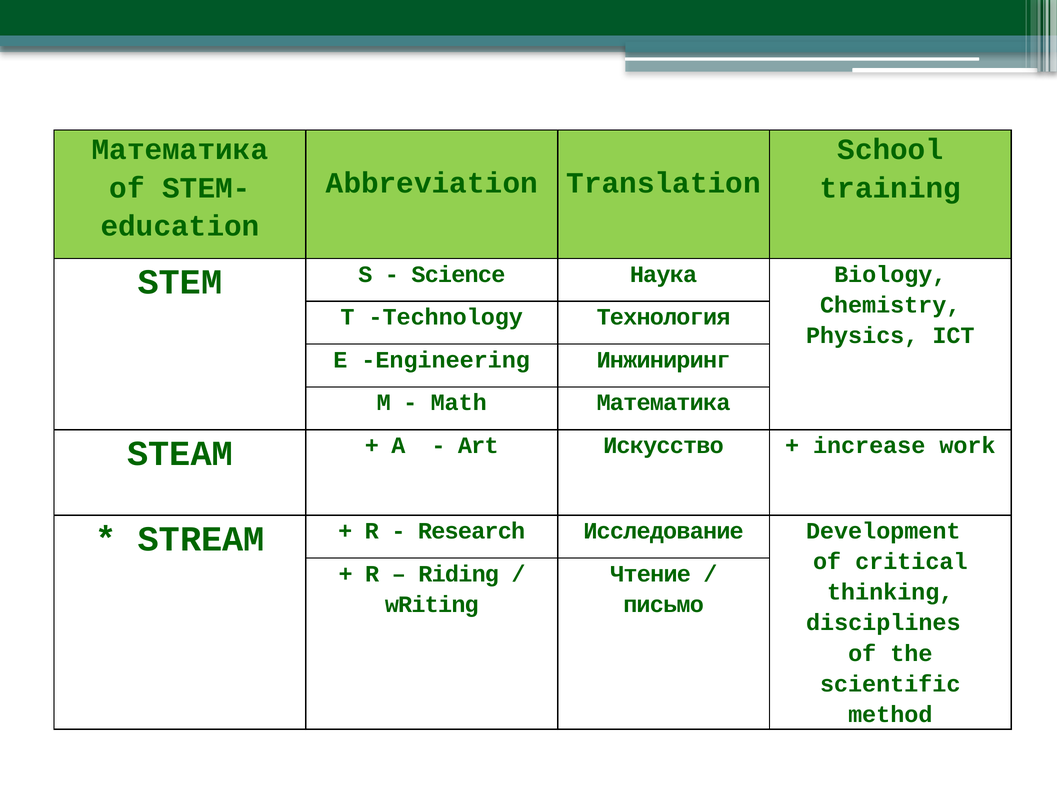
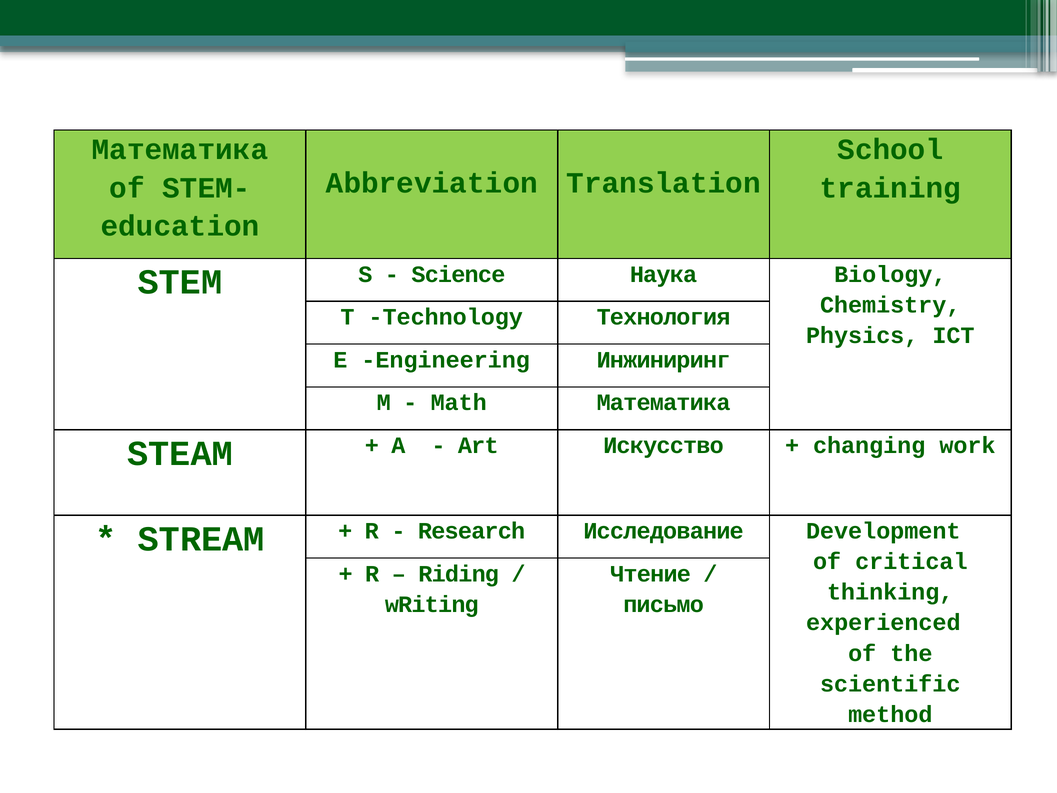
increase: increase -> changing
disciplines: disciplines -> experienced
